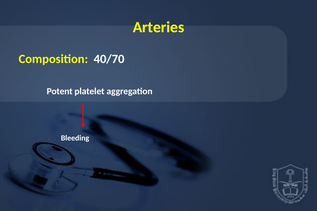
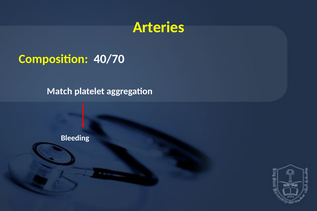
Potent: Potent -> Match
